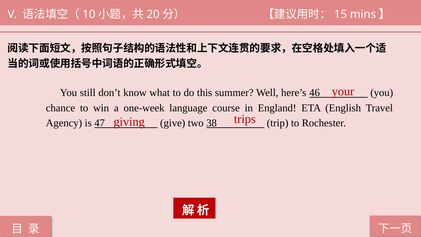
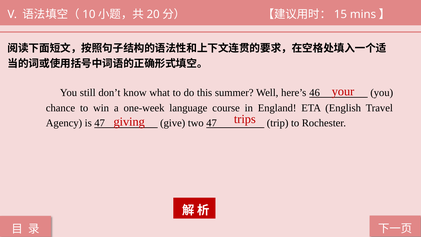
two 38: 38 -> 47
